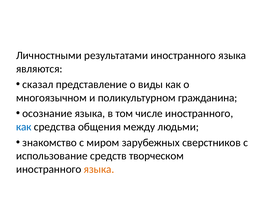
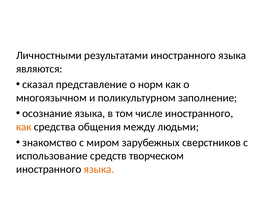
виды: виды -> норм
гражданина: гражданина -> заполнение
как at (24, 127) colour: blue -> orange
